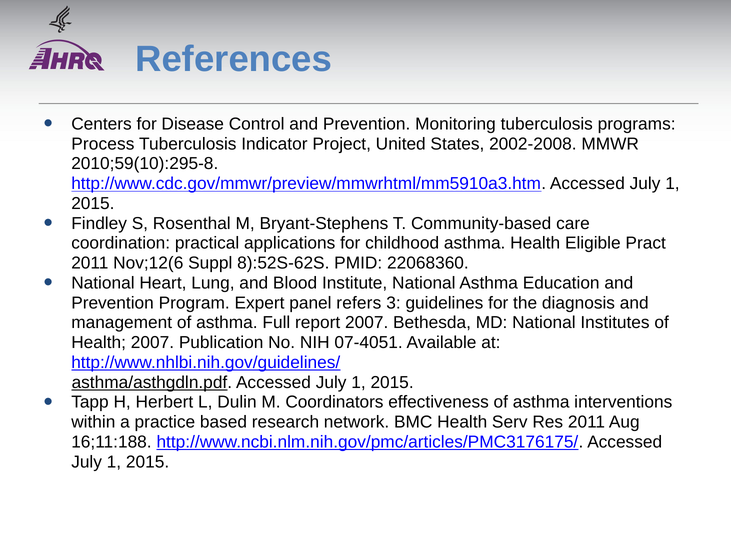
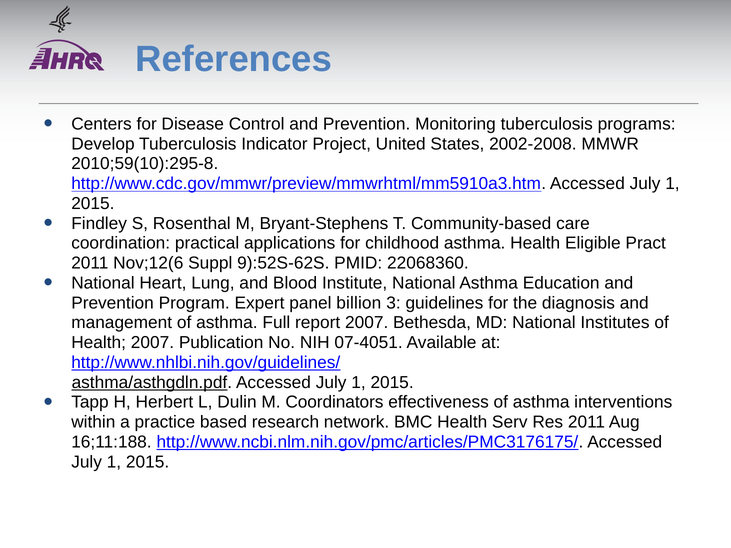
Process: Process -> Develop
8):52S-62S: 8):52S-62S -> 9):52S-62S
refers: refers -> billion
